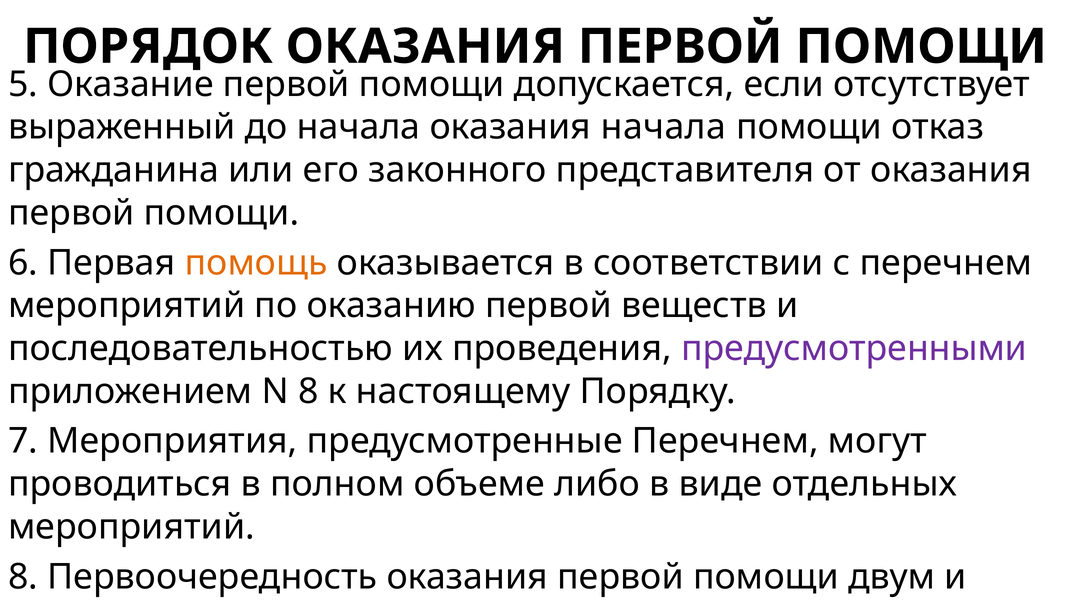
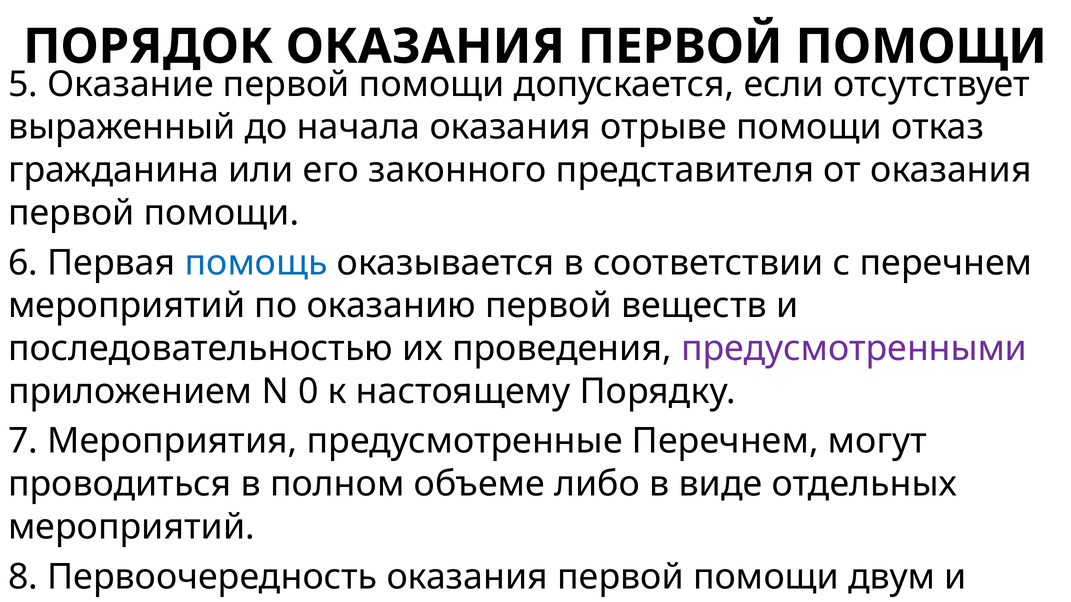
оказания начала: начала -> отрыве
помощь colour: orange -> blue
N 8: 8 -> 0
